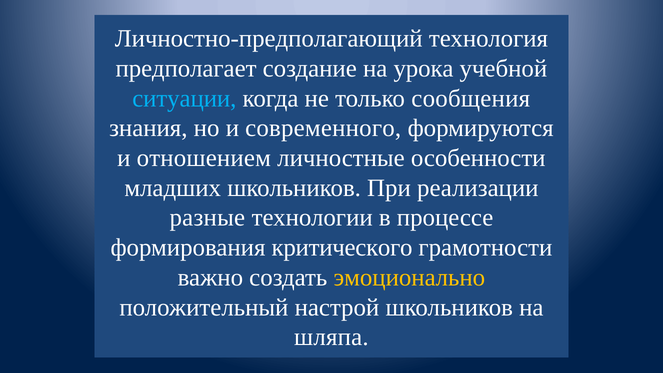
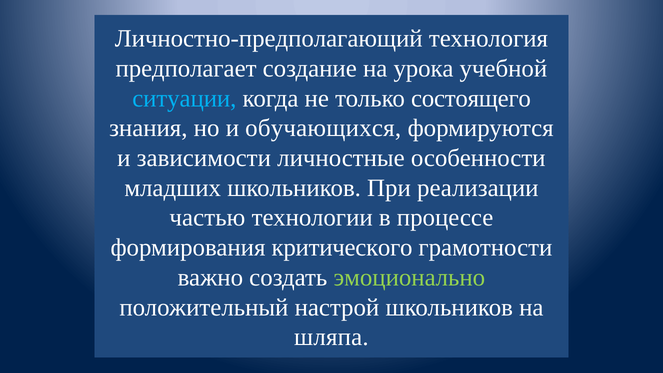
сообщения: сообщения -> состоящего
современного: современного -> обучающихся
отношением: отношением -> зависимости
разные: разные -> частью
эмоционально colour: yellow -> light green
